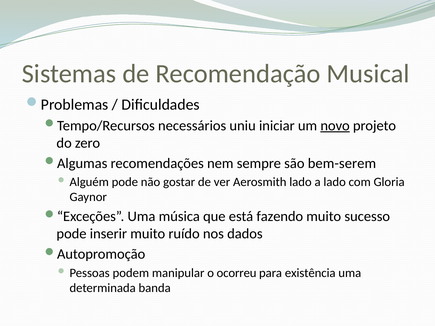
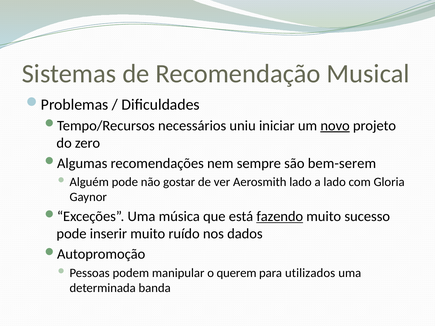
fazendo underline: none -> present
ocorreu: ocorreu -> querem
existência: existência -> utilizados
